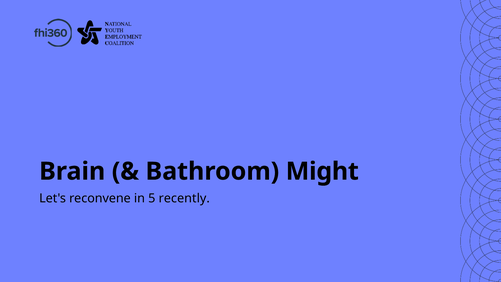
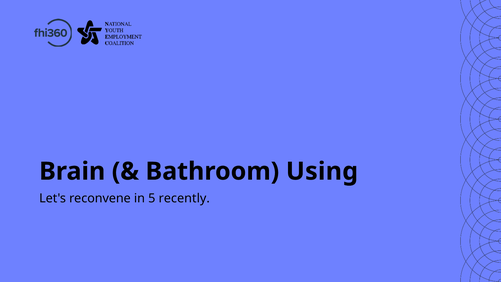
Might: Might -> Using
